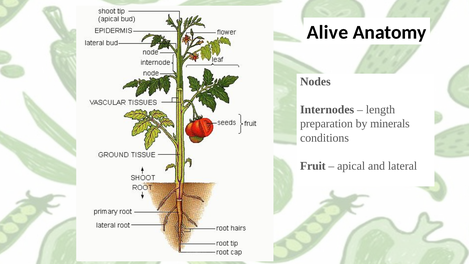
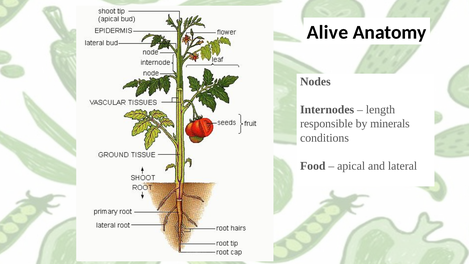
preparation: preparation -> responsible
Fruit: Fruit -> Food
